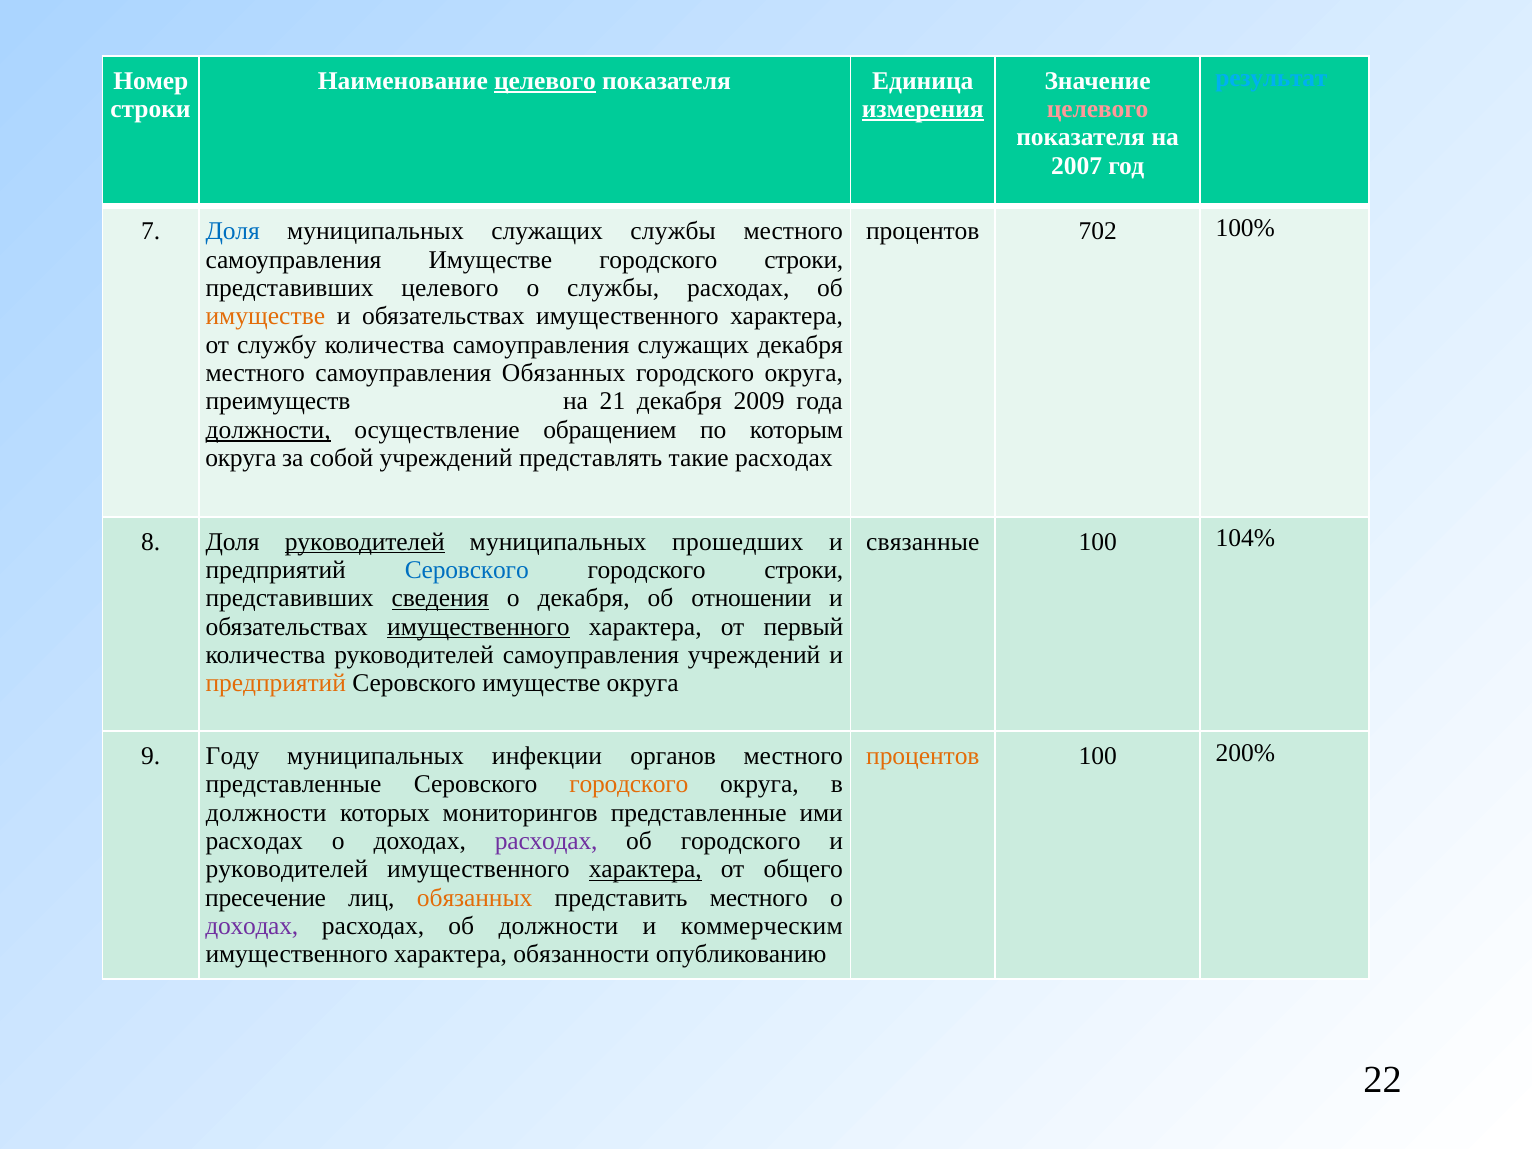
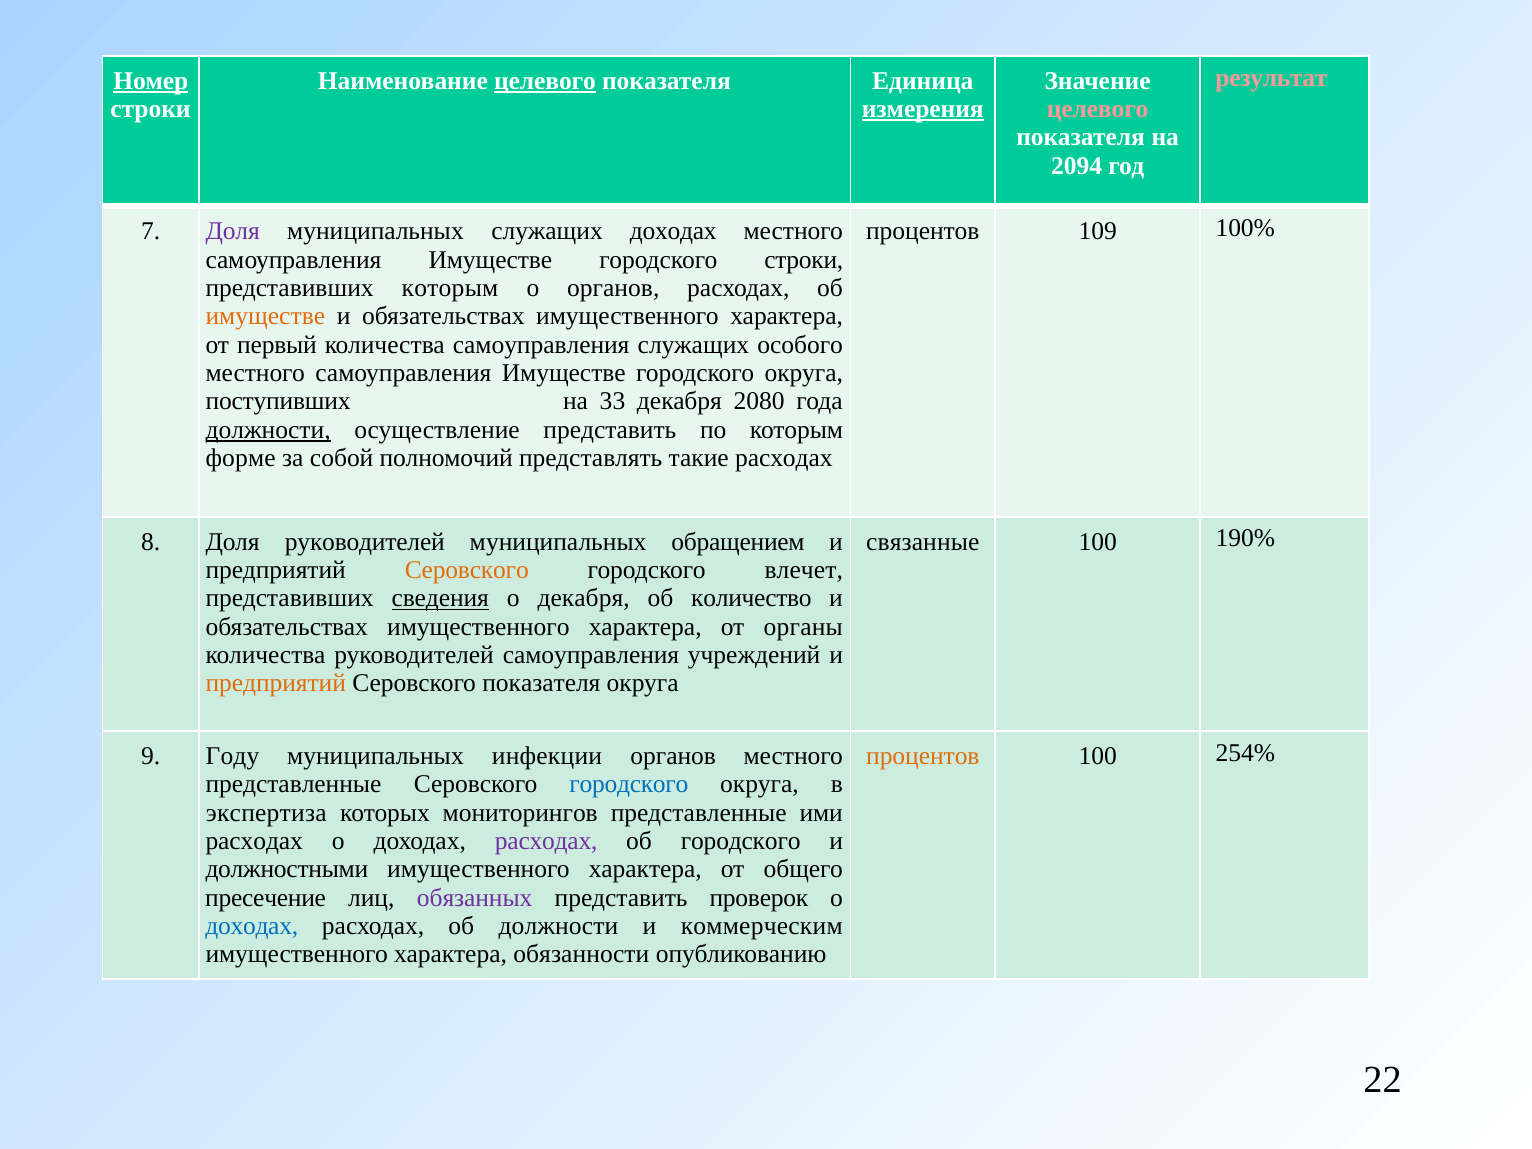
результат colour: light blue -> pink
Номер underline: none -> present
2007: 2007 -> 2094
Доля at (233, 231) colour: blue -> purple
служащих службы: службы -> доходах
702: 702 -> 109
представивших целевого: целевого -> которым
о службы: службы -> органов
службу: службу -> первый
служащих декабря: декабря -> особого
Обязанных at (564, 373): Обязанных -> Имуществе
преимуществ: преимуществ -> поступивших
21: 21 -> 33
2009: 2009 -> 2080
осуществление обращением: обращением -> представить
округа at (241, 458): округа -> форме
собой учреждений: учреждений -> полномочий
руководителей at (365, 542) underline: present -> none
прошедших: прошедших -> обращением
104%: 104% -> 190%
Серовского at (467, 570) colour: blue -> orange
строки at (804, 570): строки -> влечет
отношении: отношении -> количество
имущественного at (478, 627) underline: present -> none
первый: первый -> органы
Серовского имуществе: имуществе -> показателя
200%: 200% -> 254%
городского at (629, 784) colour: orange -> blue
должности at (266, 813): должности -> экспертиза
руководителей at (287, 869): руководителей -> должностными
характера at (645, 869) underline: present -> none
обязанных at (475, 898) colour: orange -> purple
представить местного: местного -> проверок
доходах at (252, 926) colour: purple -> blue
